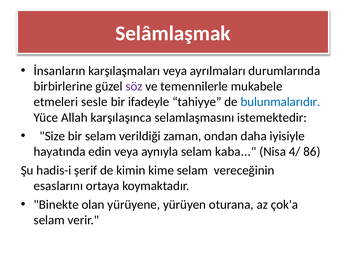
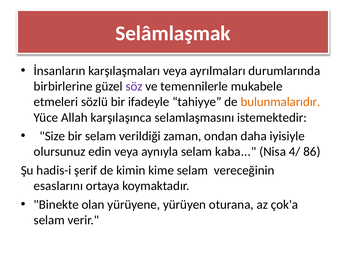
sesle: sesle -> sözlü
bulunmalarıdır colour: blue -> orange
hayatında: hayatında -> olursunuz
